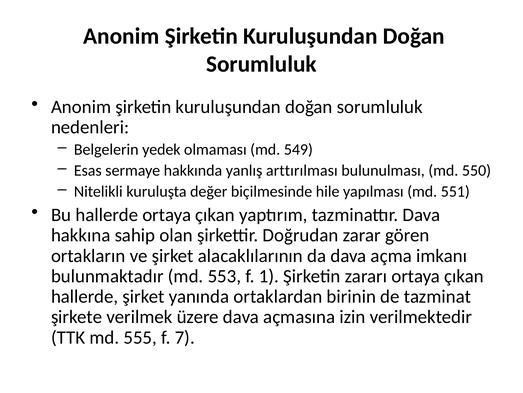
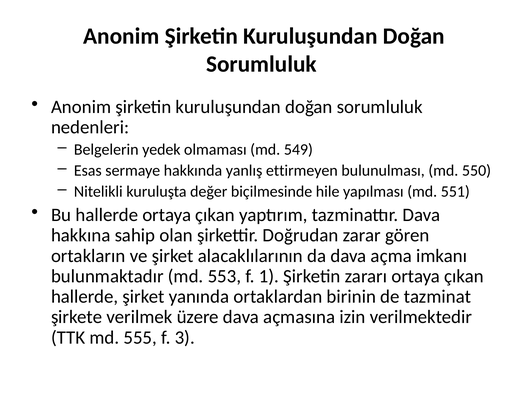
arttırılması: arttırılması -> ettirmeyen
7: 7 -> 3
